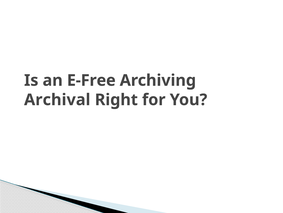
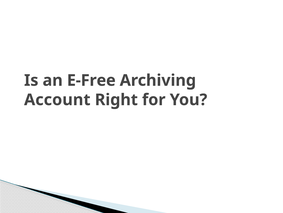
Archival: Archival -> Account
